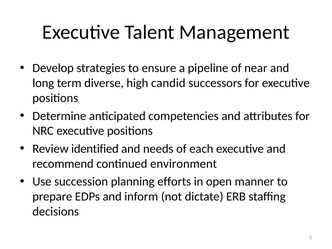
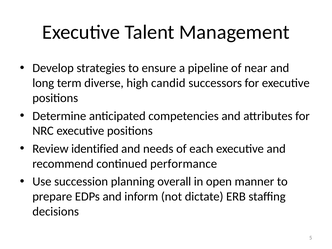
environment: environment -> performance
efforts: efforts -> overall
